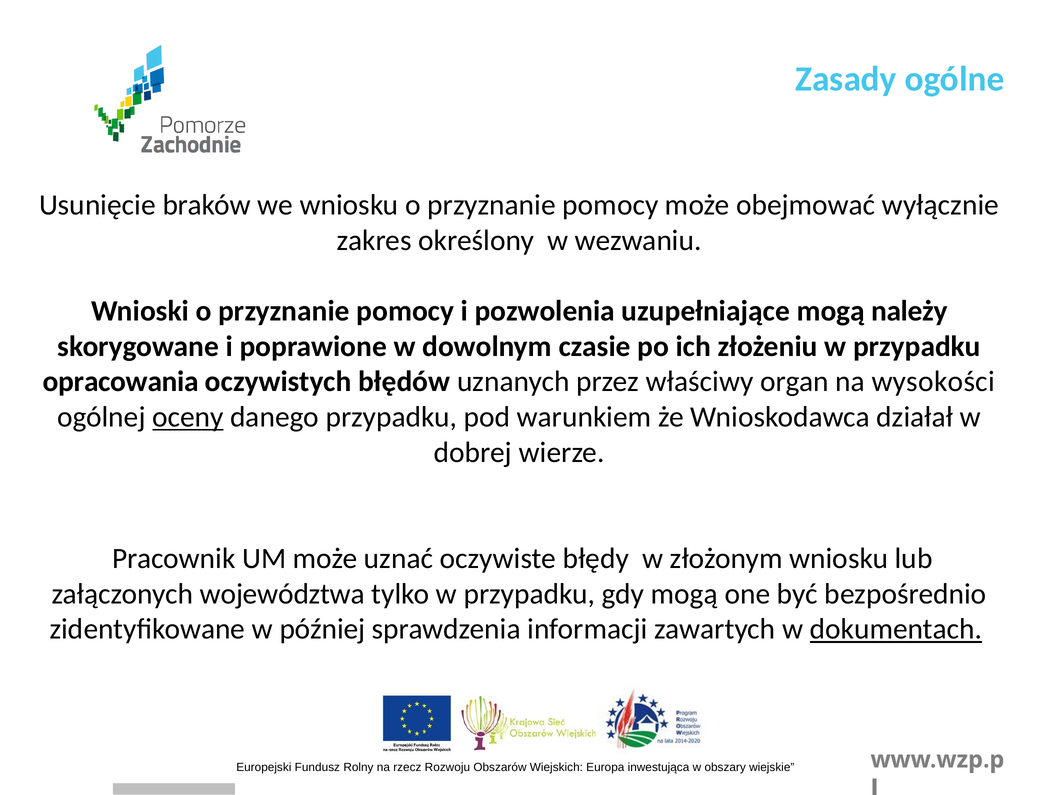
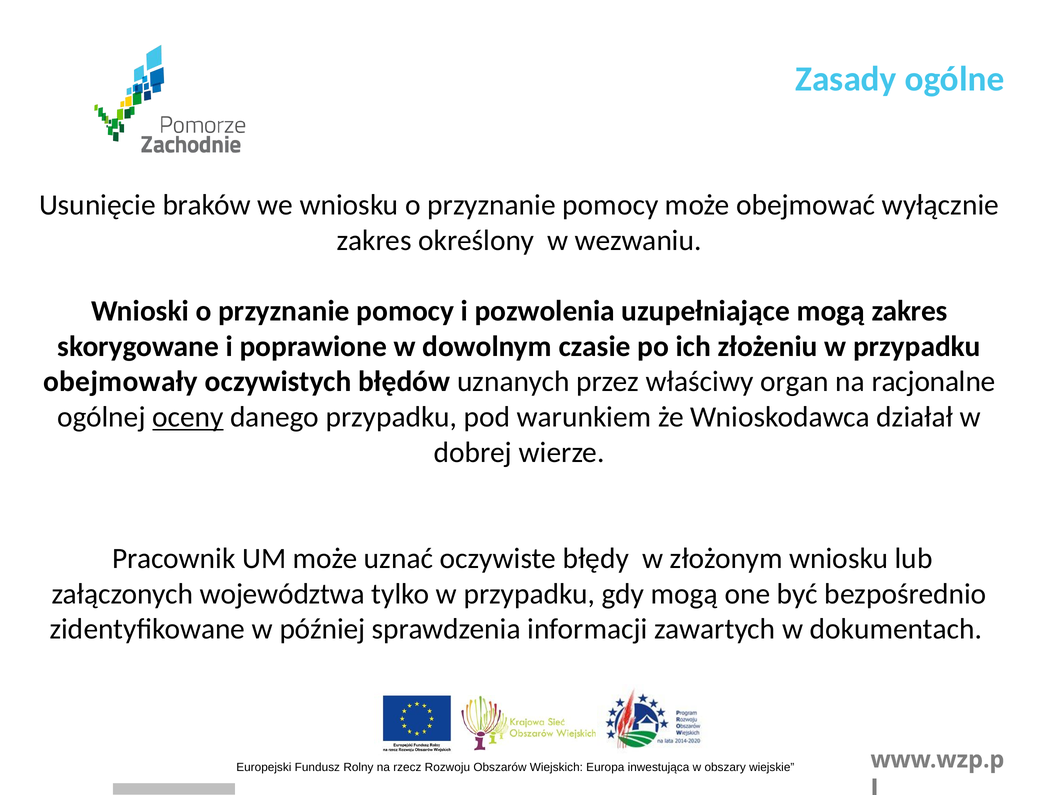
mogą należy: należy -> zakres
opracowania: opracowania -> obejmowały
wysokości: wysokości -> racjonalne
dokumentach underline: present -> none
